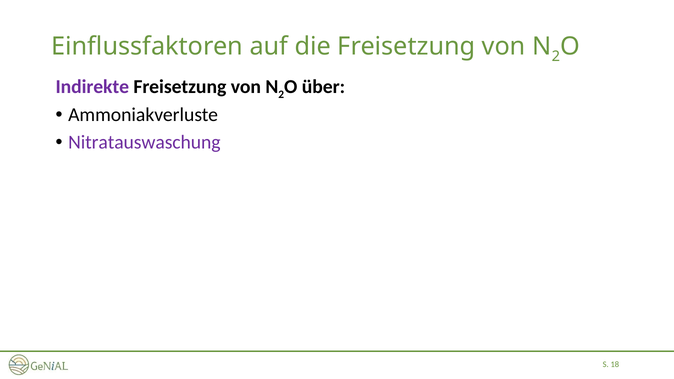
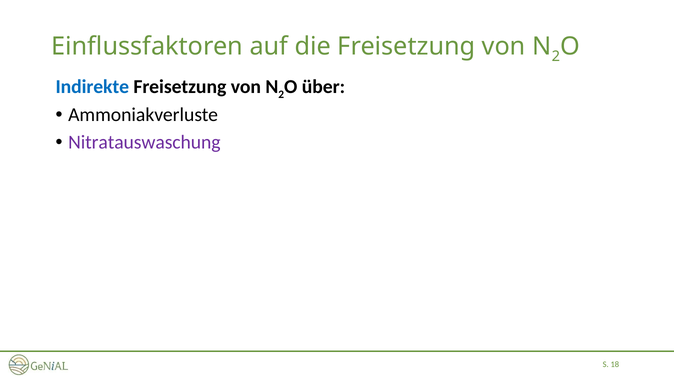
Indirekte colour: purple -> blue
